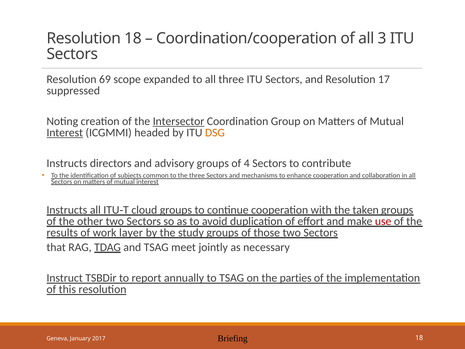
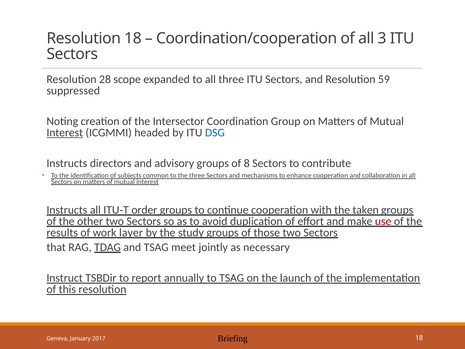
69: 69 -> 28
17: 17 -> 59
Intersector underline: present -> none
DSG colour: orange -> blue
4: 4 -> 8
cloud: cloud -> order
parties: parties -> launch
